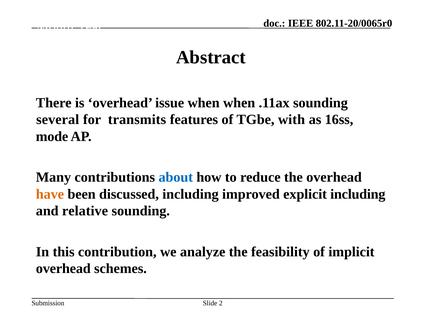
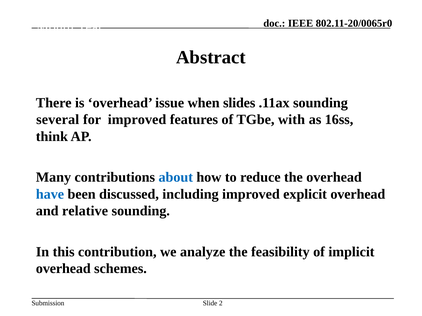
when when: when -> slides
for transmits: transmits -> improved
mode: mode -> think
have colour: orange -> blue
explicit including: including -> overhead
